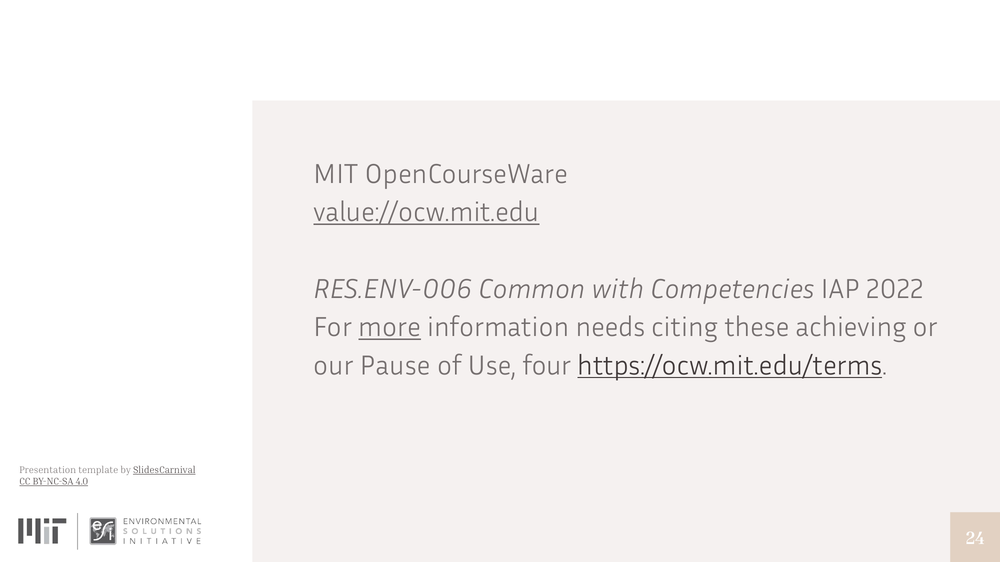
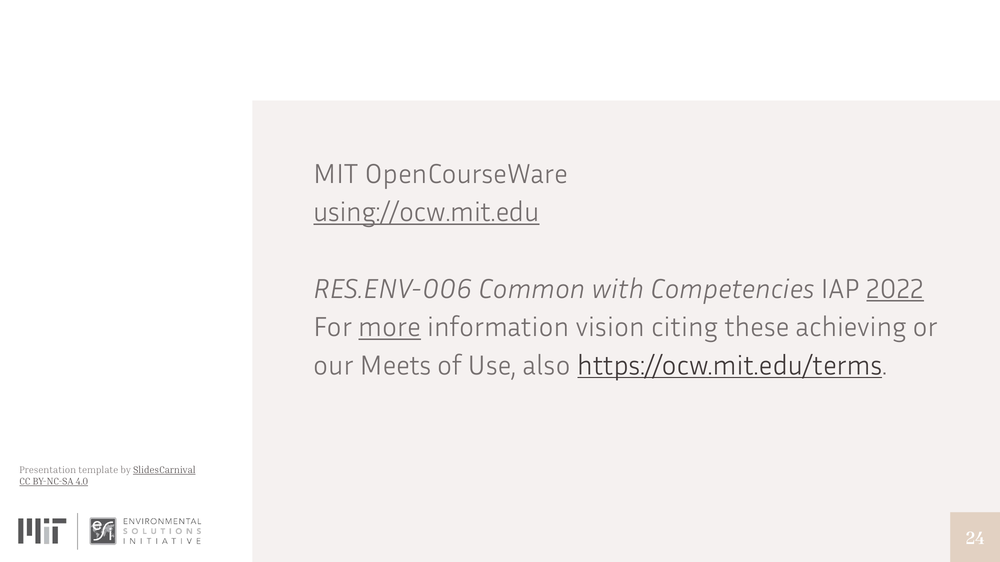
value://ocw.mit.edu: value://ocw.mit.edu -> using://ocw.mit.edu
2022 underline: none -> present
needs: needs -> vision
Pause: Pause -> Meets
four: four -> also
